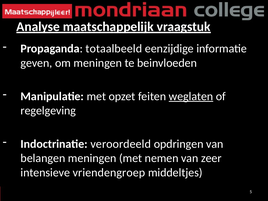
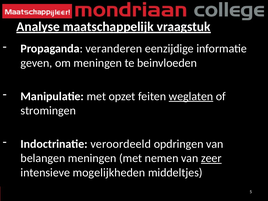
totaalbeeld: totaalbeeld -> veranderen
regelgeving: regelgeving -> stromingen
zeer underline: none -> present
vriendengroep: vriendengroep -> mogelijkheden
